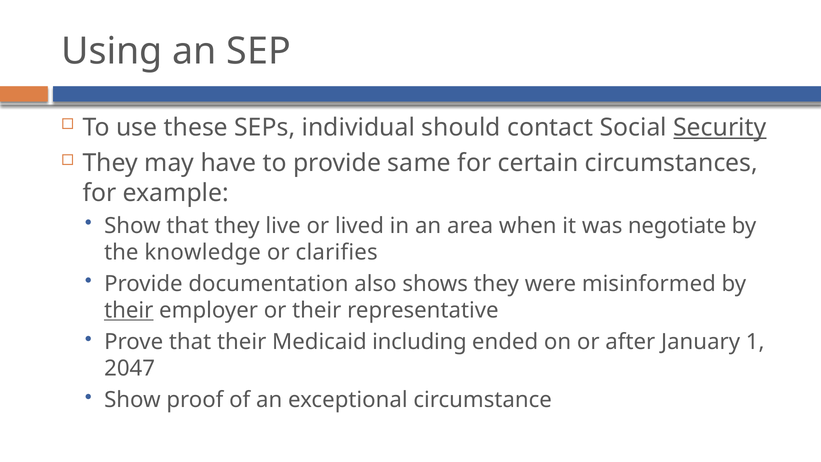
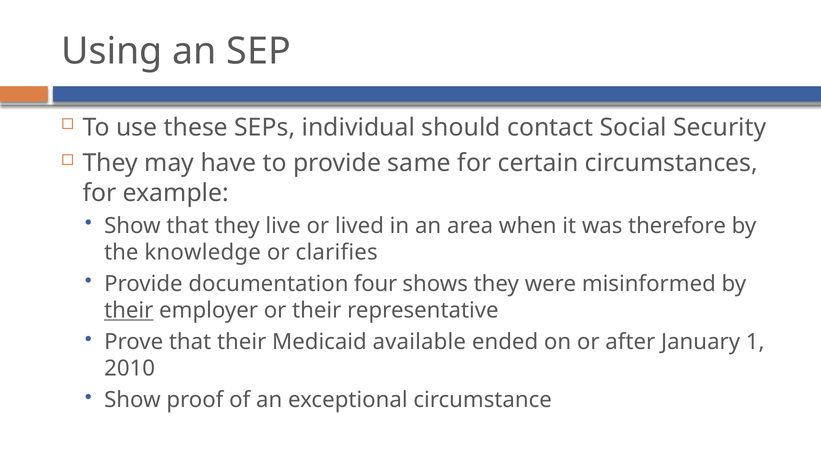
Security underline: present -> none
negotiate: negotiate -> therefore
also: also -> four
including: including -> available
2047: 2047 -> 2010
